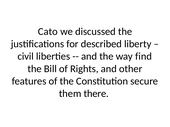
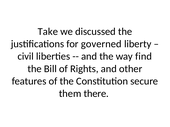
Cato: Cato -> Take
described: described -> governed
